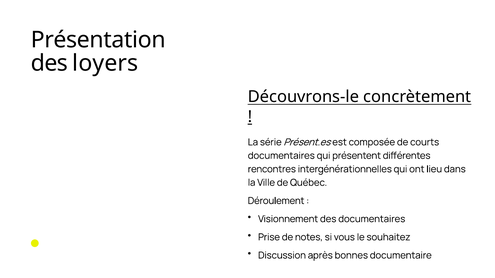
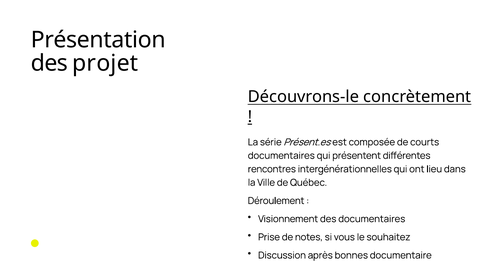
loyers: loyers -> projet
